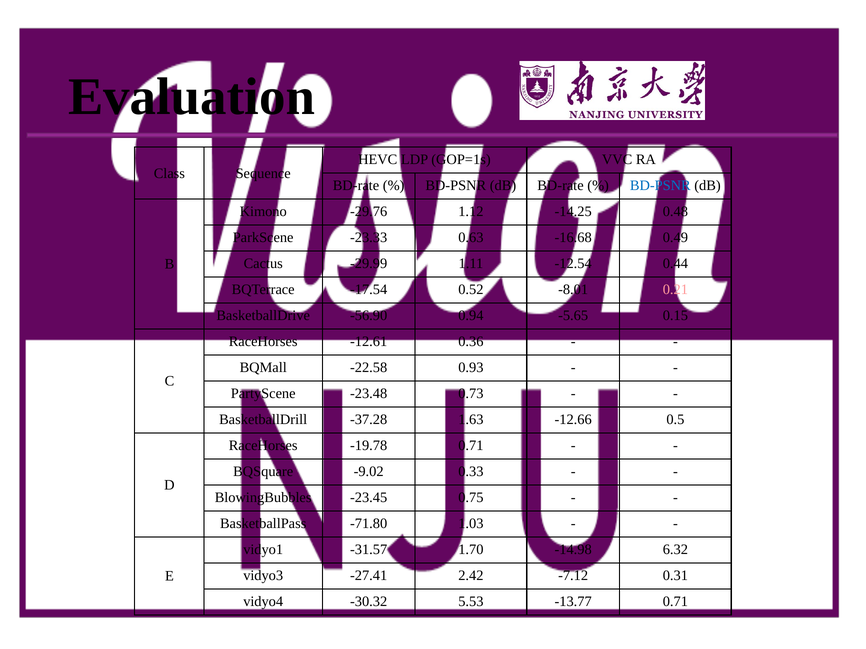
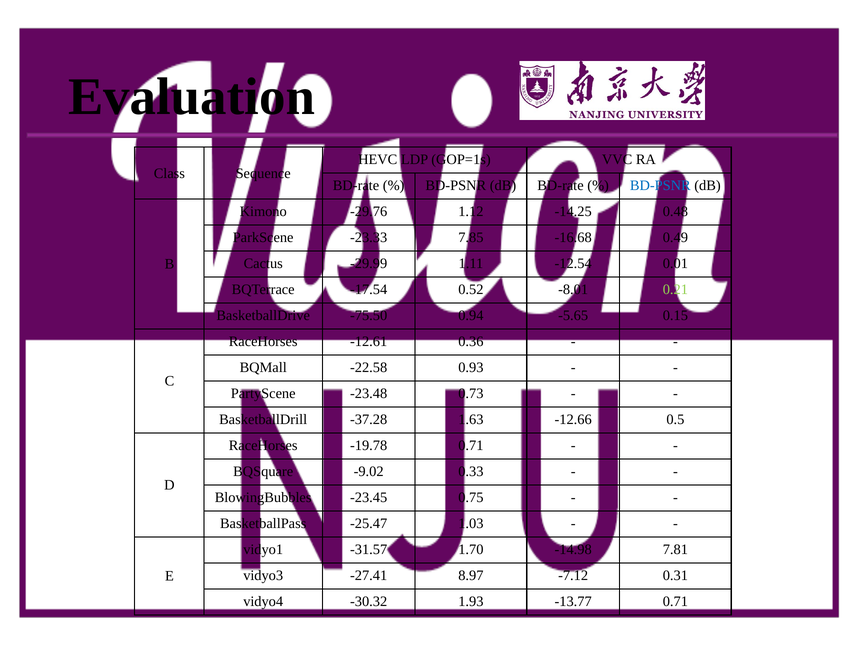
0.63: 0.63 -> 7.85
0.44: 0.44 -> 0.01
0.21 colour: pink -> light green
-56.90: -56.90 -> -75.50
-71.80: -71.80 -> -25.47
6.32: 6.32 -> 7.81
2.42: 2.42 -> 8.97
5.53: 5.53 -> 1.93
